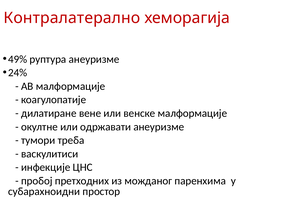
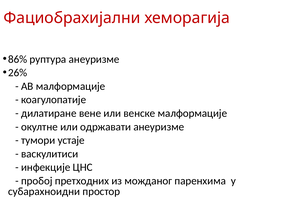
Контралатерално: Контралатерално -> Фациобрахијални
49%: 49% -> 86%
24%: 24% -> 26%
треба: треба -> устаје
